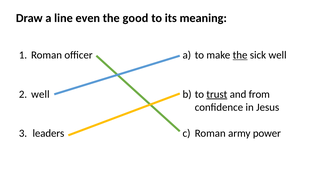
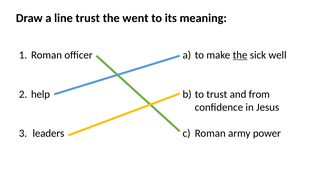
line even: even -> trust
good: good -> went
well at (40, 94): well -> help
trust at (217, 94) underline: present -> none
